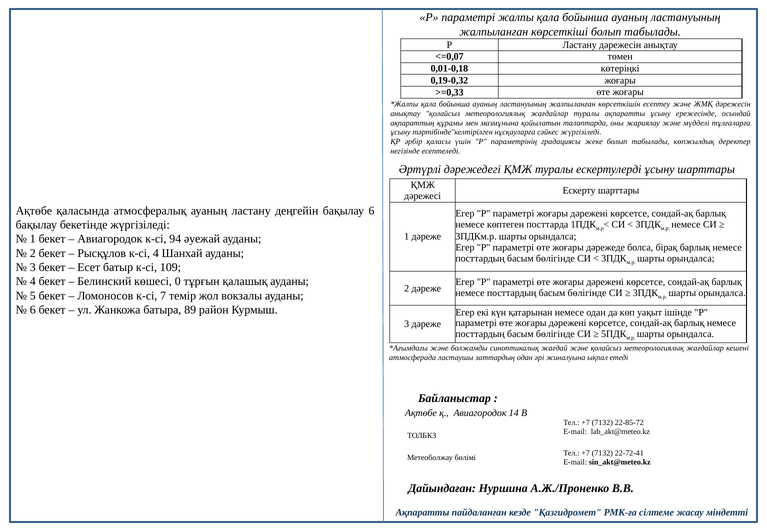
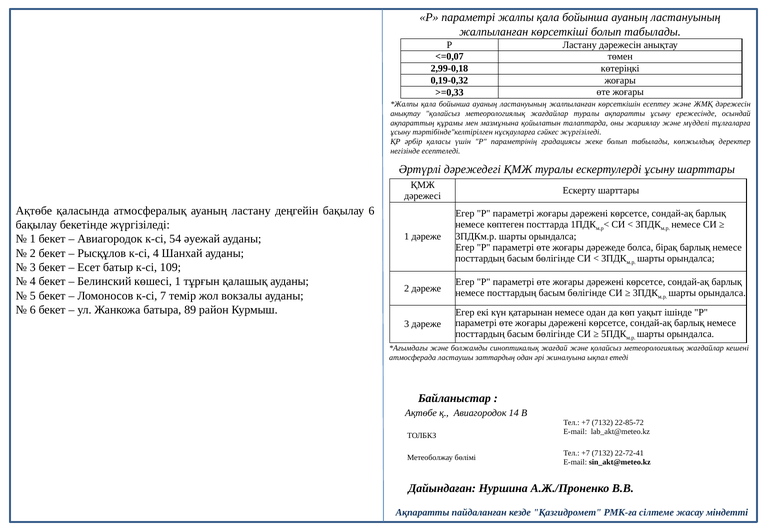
0,01-0,18: 0,01-0,18 -> 2,99-0,18
94: 94 -> 54
көшесі 0: 0 -> 1
